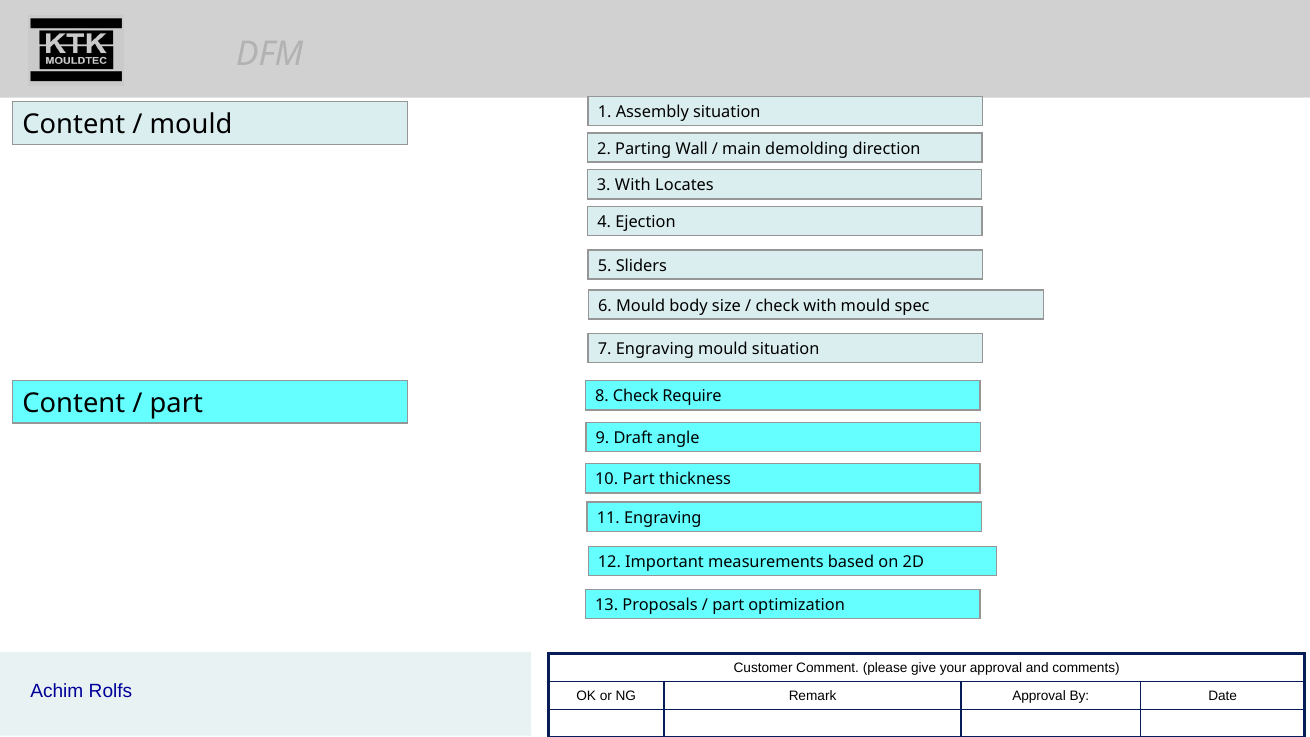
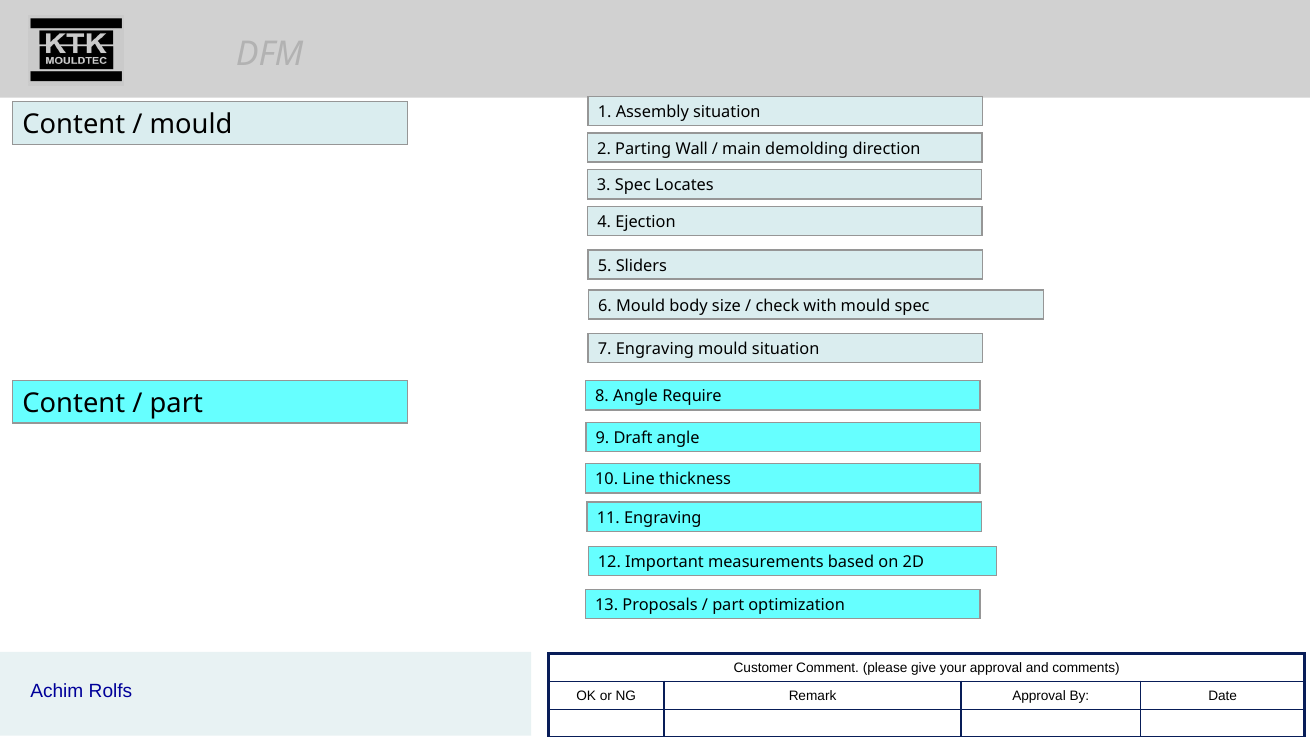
3 With: With -> Spec
8 Check: Check -> Angle
10 Part: Part -> Line
